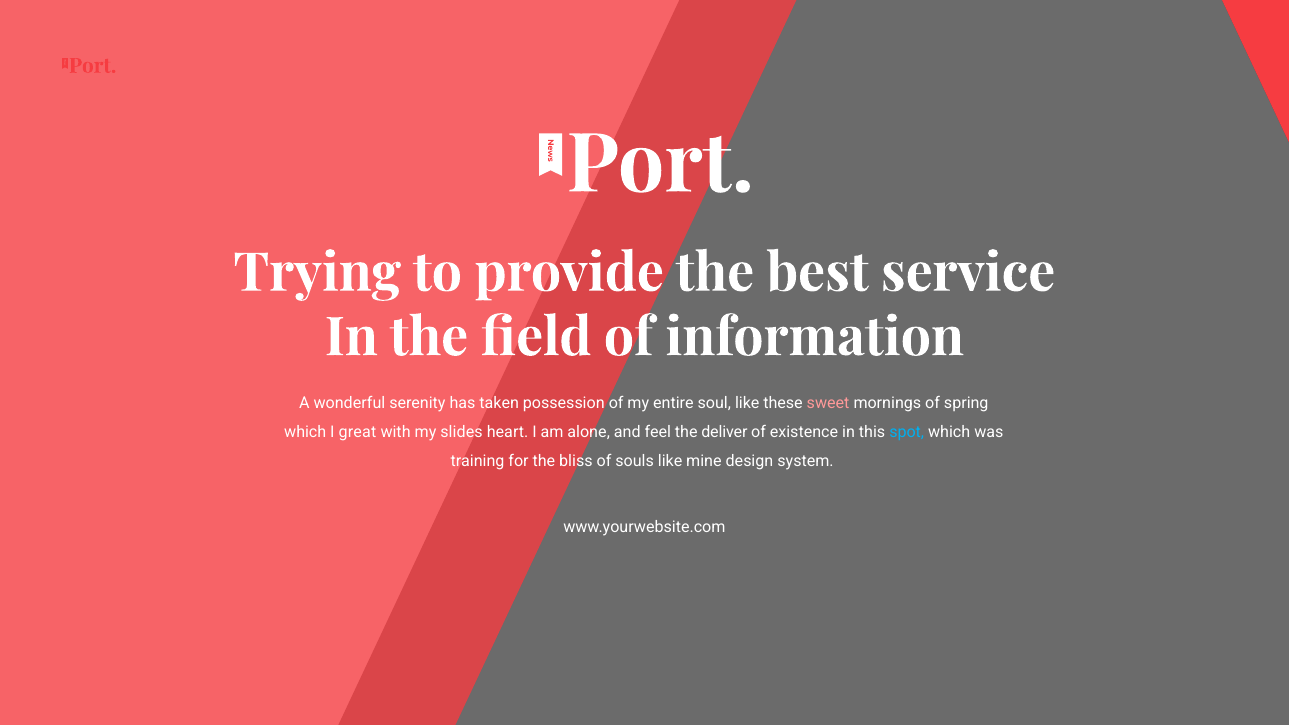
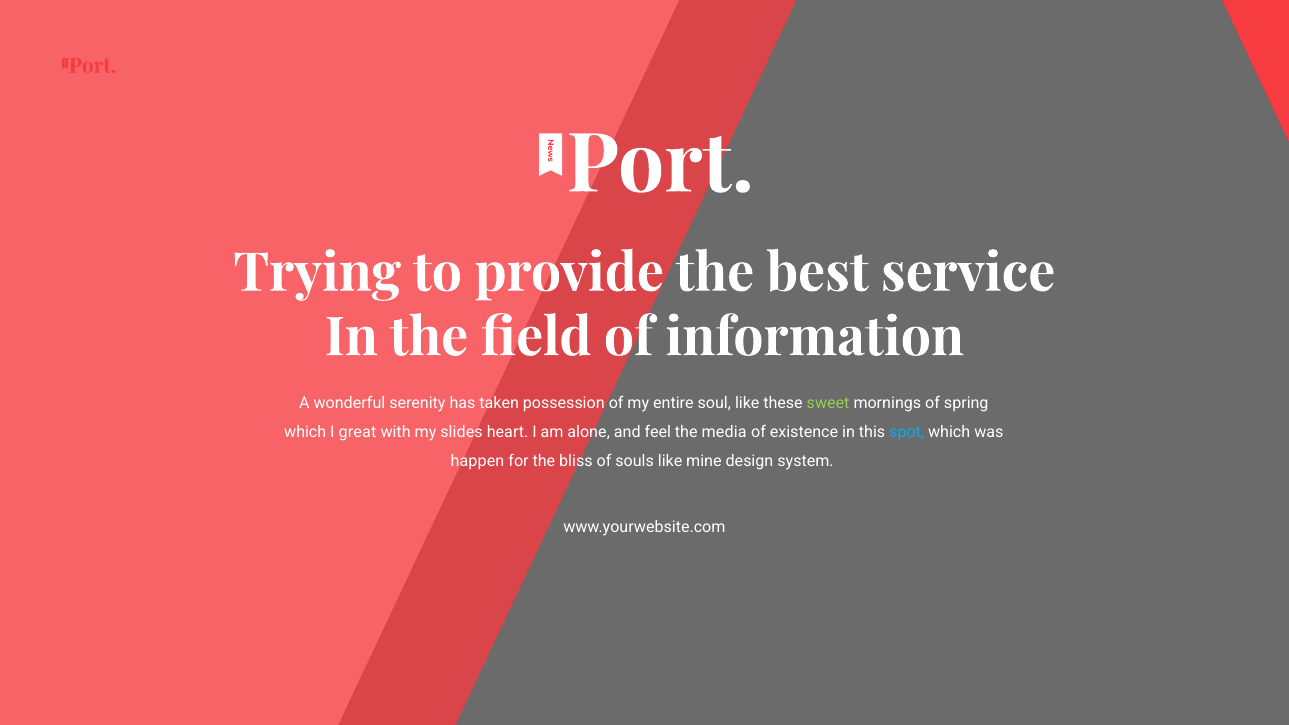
sweet colour: pink -> light green
deliver: deliver -> media
training: training -> happen
